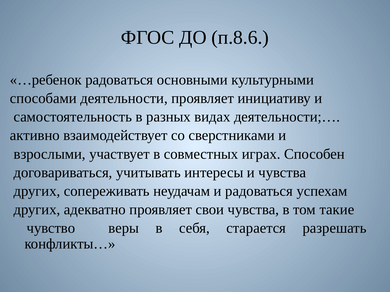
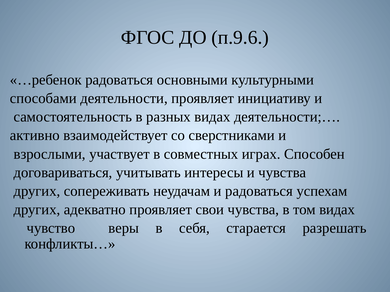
п.8.6: п.8.6 -> п.9.6
том такие: такие -> видах
